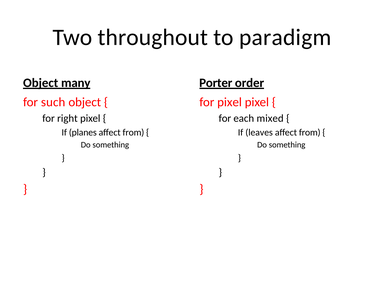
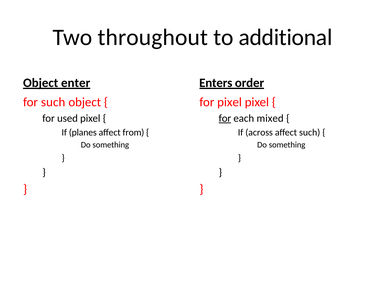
paradigm: paradigm -> additional
many: many -> enter
Porter: Porter -> Enters
right: right -> used
for at (225, 118) underline: none -> present
leaves: leaves -> across
from at (310, 132): from -> such
